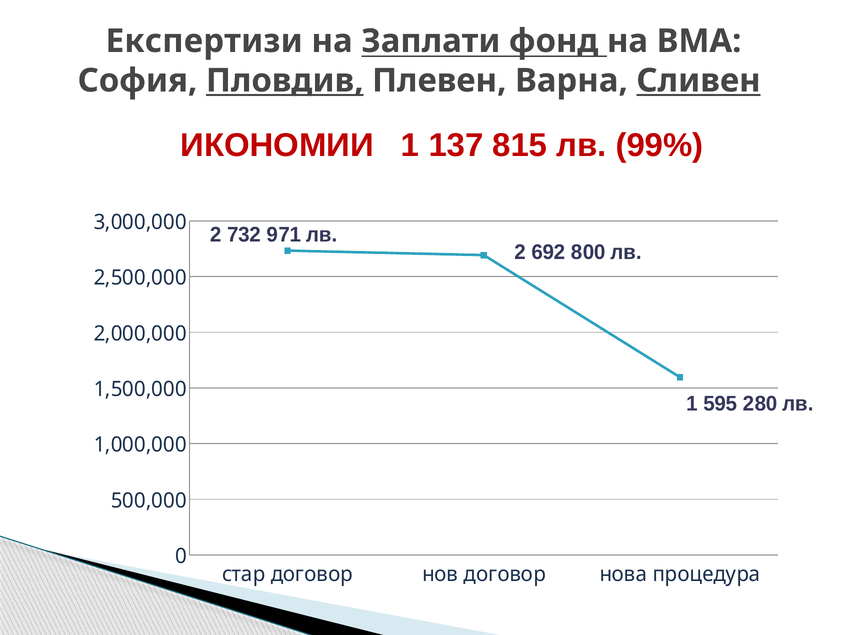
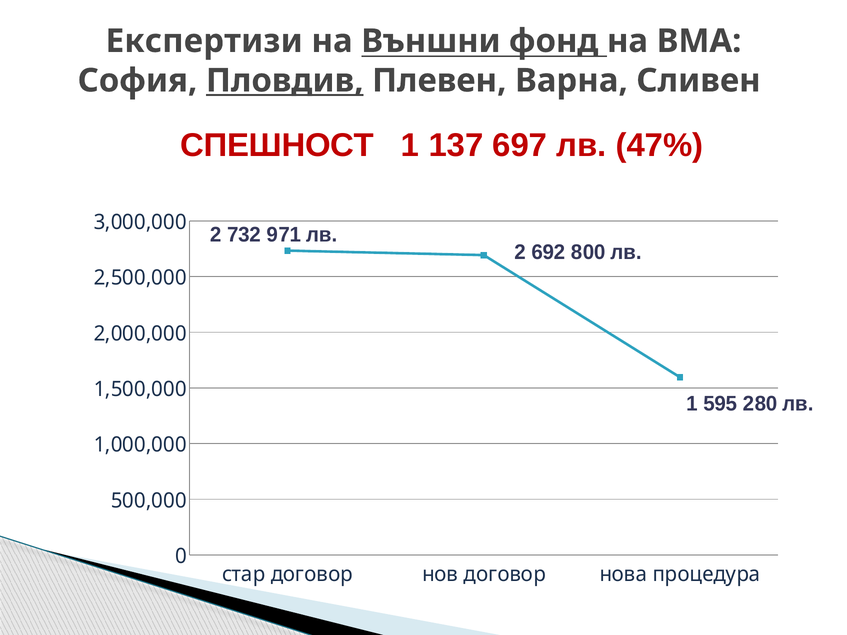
Заплати: Заплати -> Външни
Сливен underline: present -> none
ИКОНОМИИ: ИКОНОМИИ -> СПЕШНОСТ
815: 815 -> 697
99%: 99% -> 47%
